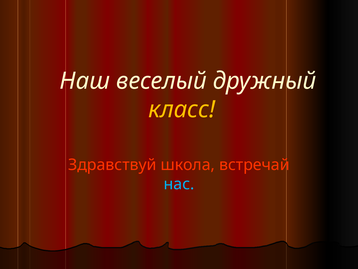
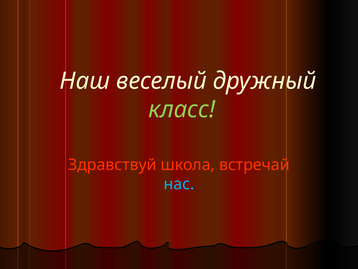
класс colour: yellow -> light green
